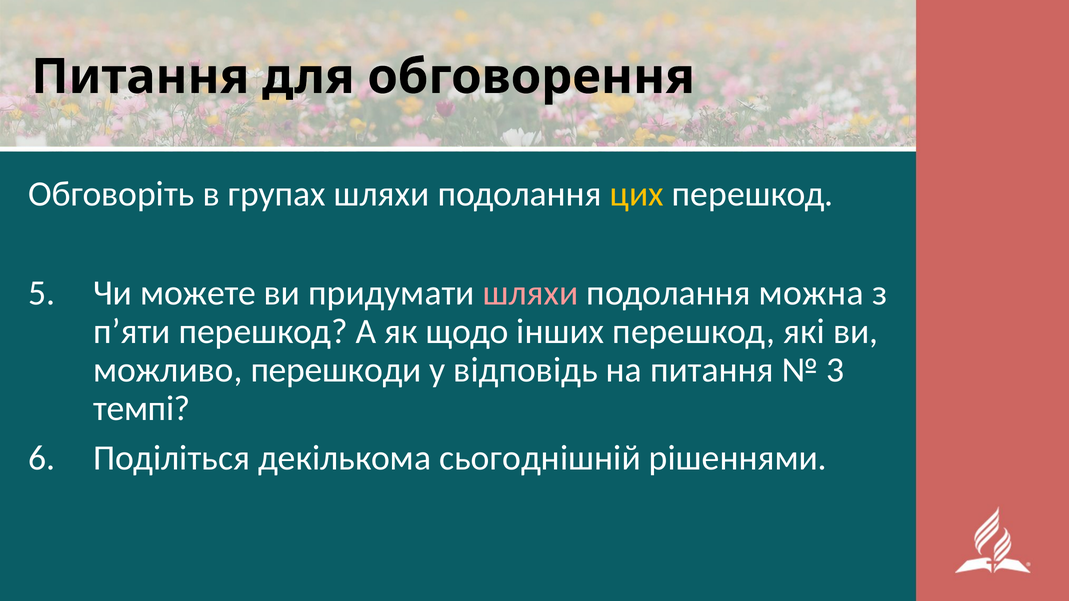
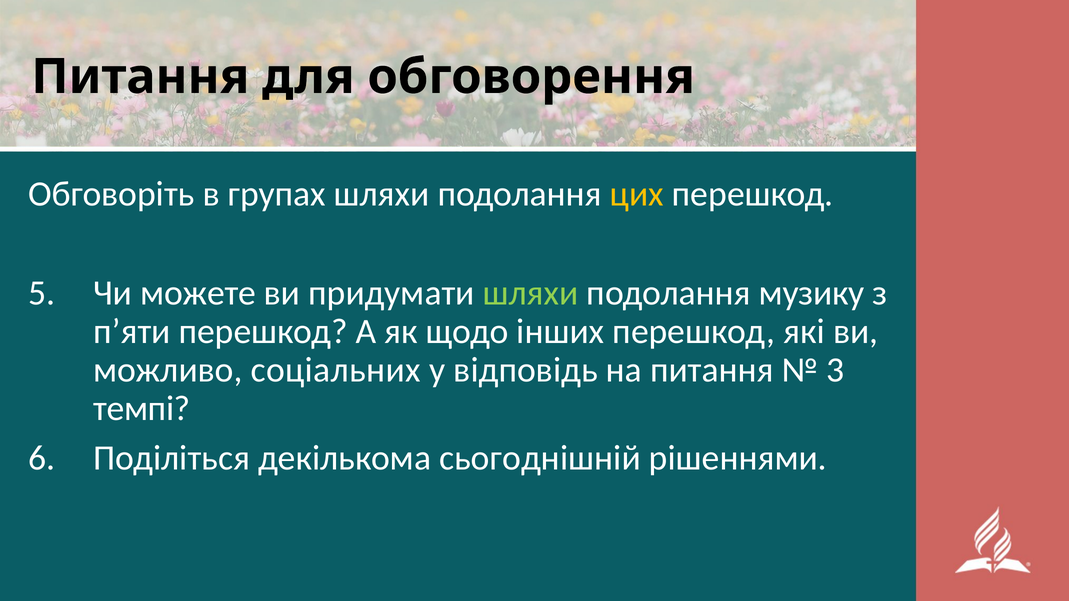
шляхи at (530, 293) colour: pink -> light green
можна: можна -> музику
перешкоди: перешкоди -> соціальних
